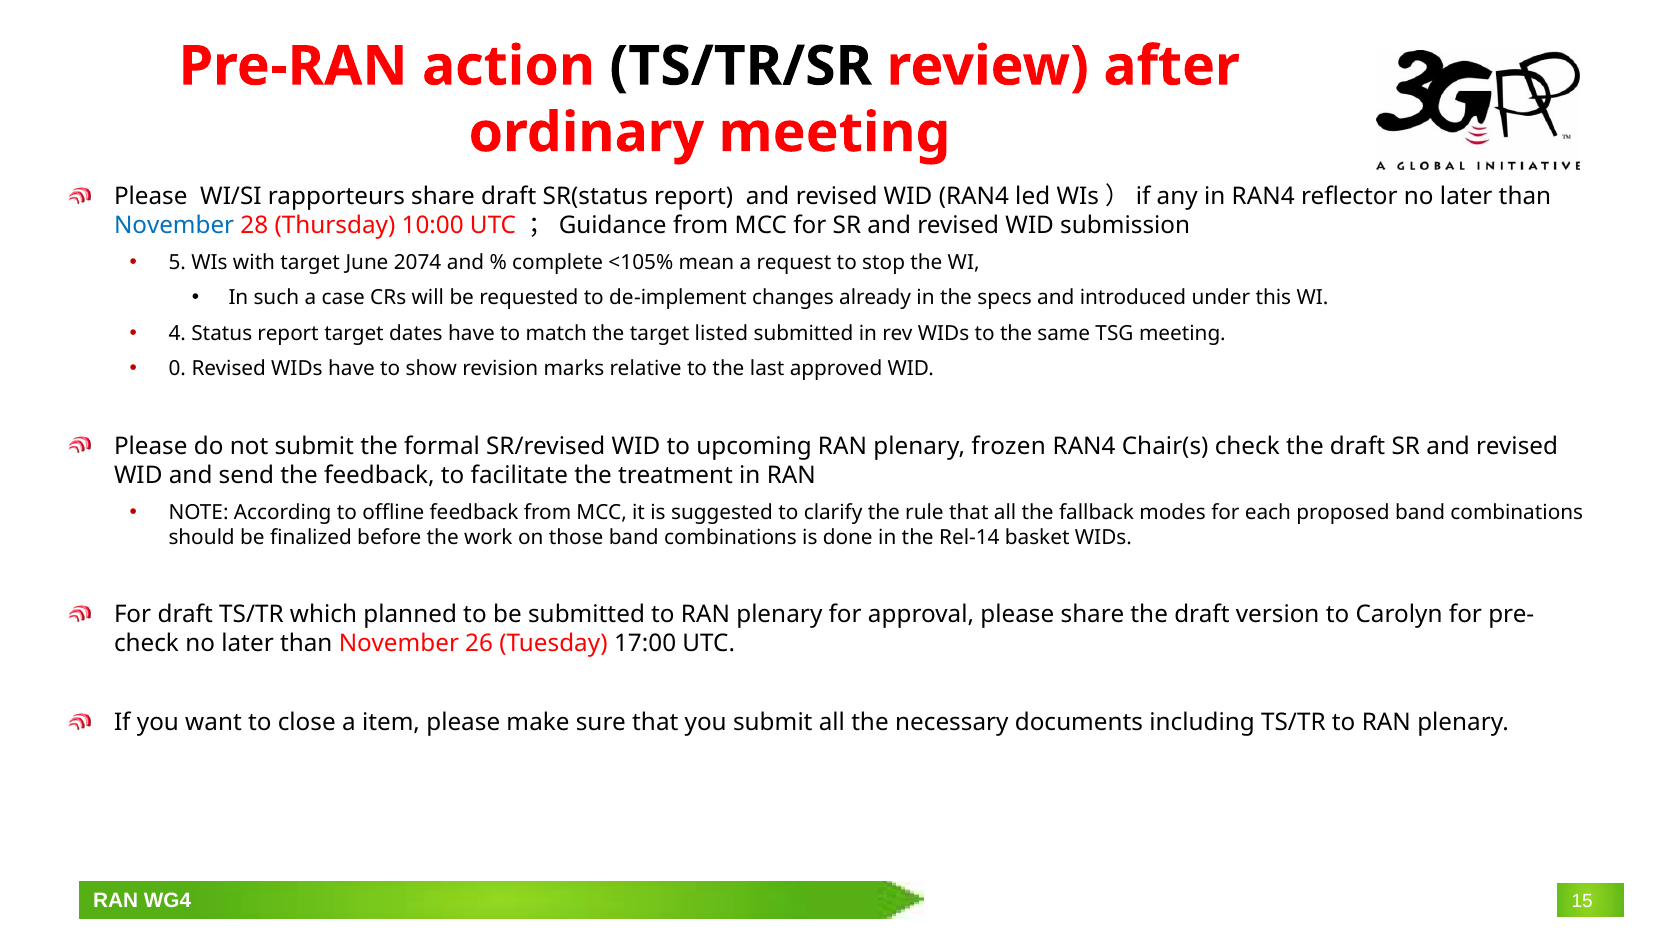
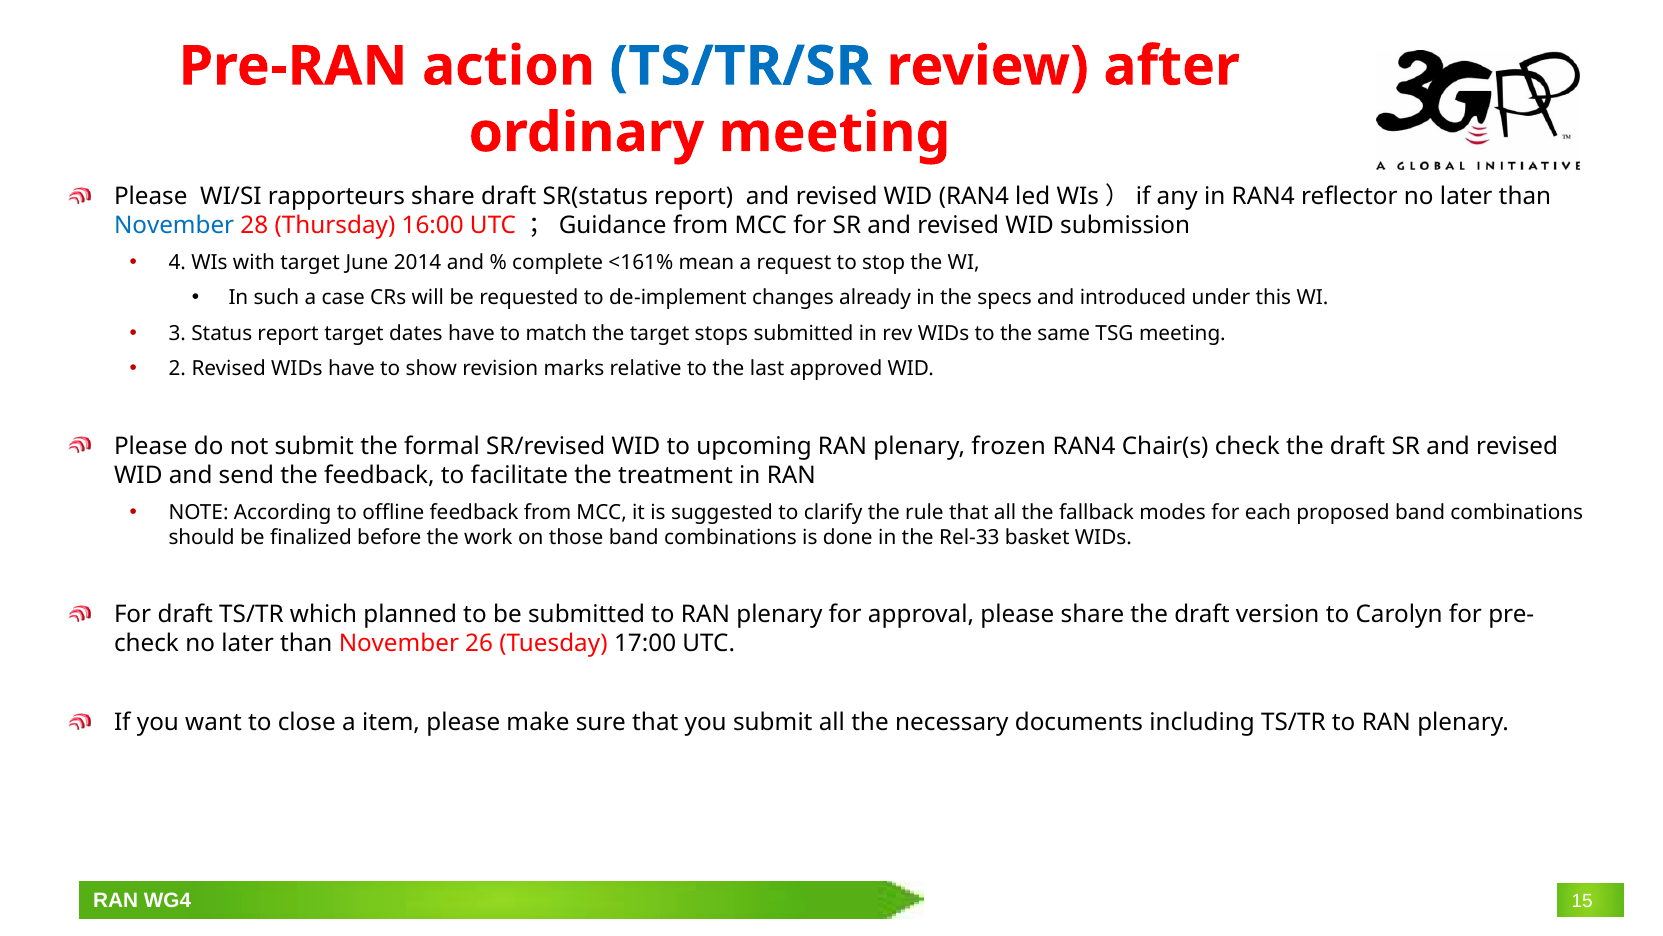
TS/TR/SR colour: black -> blue
10:00: 10:00 -> 16:00
5: 5 -> 4
2074: 2074 -> 2014
<105%: <105% -> <161%
4: 4 -> 3
listed: listed -> stops
0: 0 -> 2
Rel-14: Rel-14 -> Rel-33
